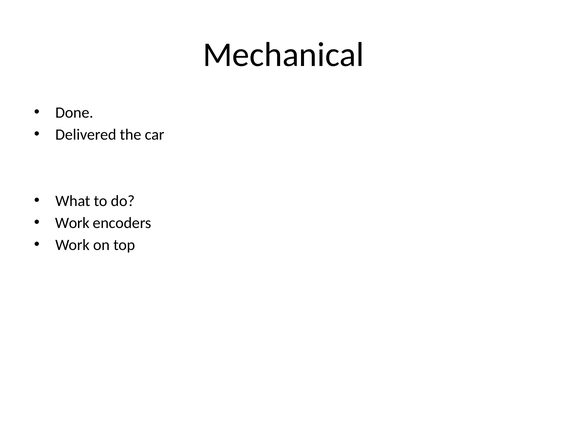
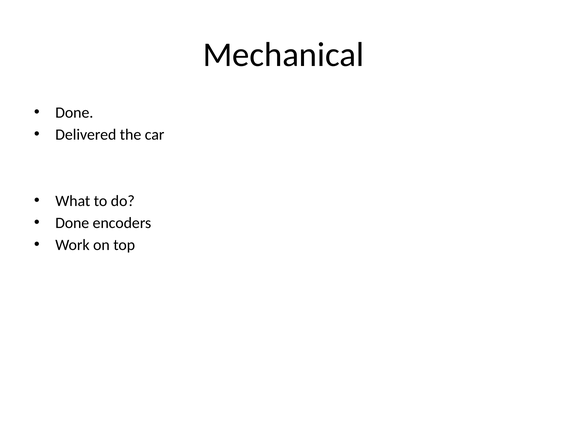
Work at (72, 223): Work -> Done
